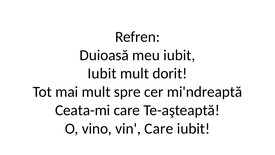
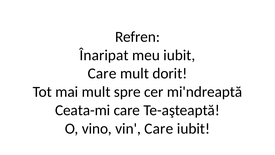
Duioasă: Duioasă -> Înaripat
Iubit at (102, 73): Iubit -> Care
